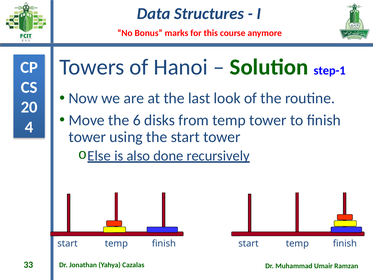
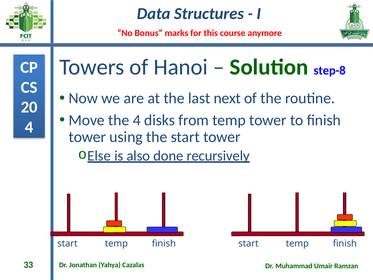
step-1: step-1 -> step-8
look: look -> next
the 6: 6 -> 4
